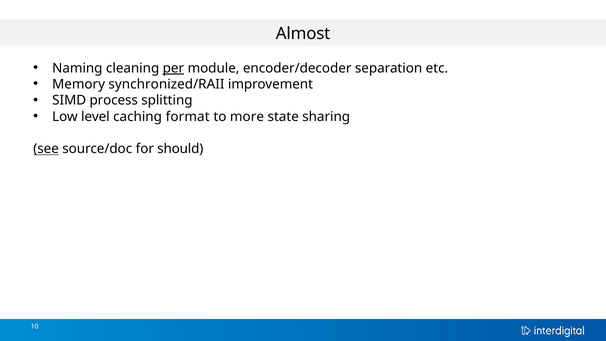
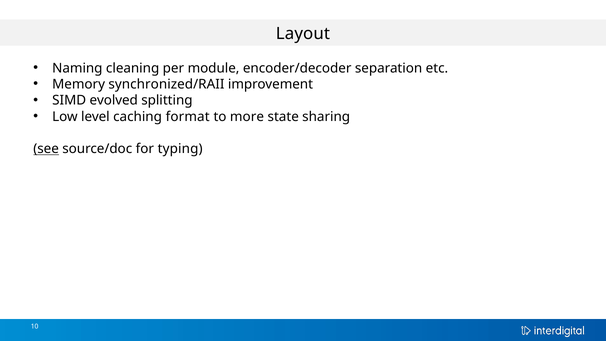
Almost: Almost -> Layout
per underline: present -> none
process: process -> evolved
should: should -> typing
